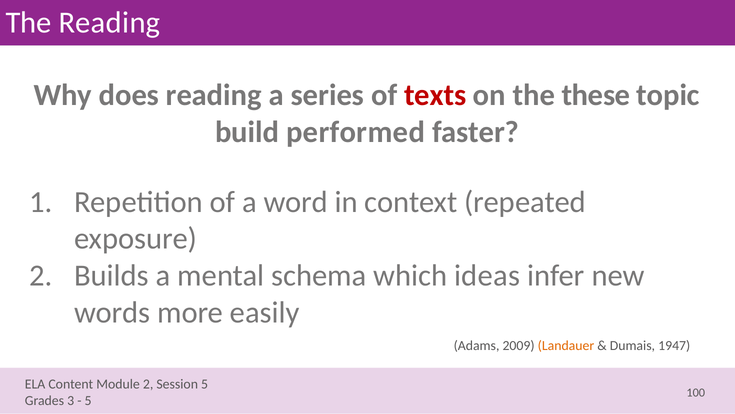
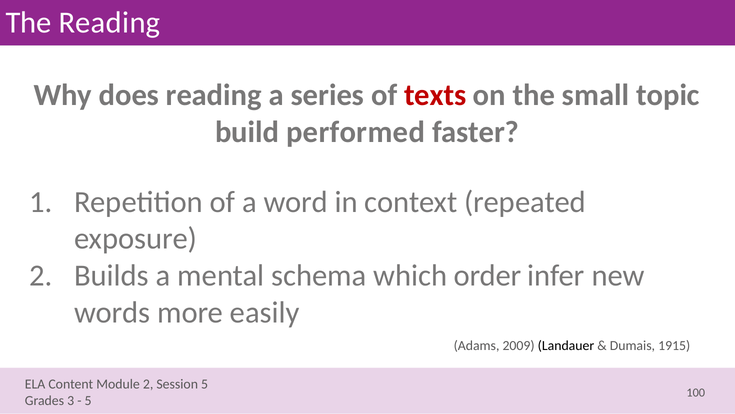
these: these -> small
ideas: ideas -> order
Landauer colour: orange -> black
1947: 1947 -> 1915
